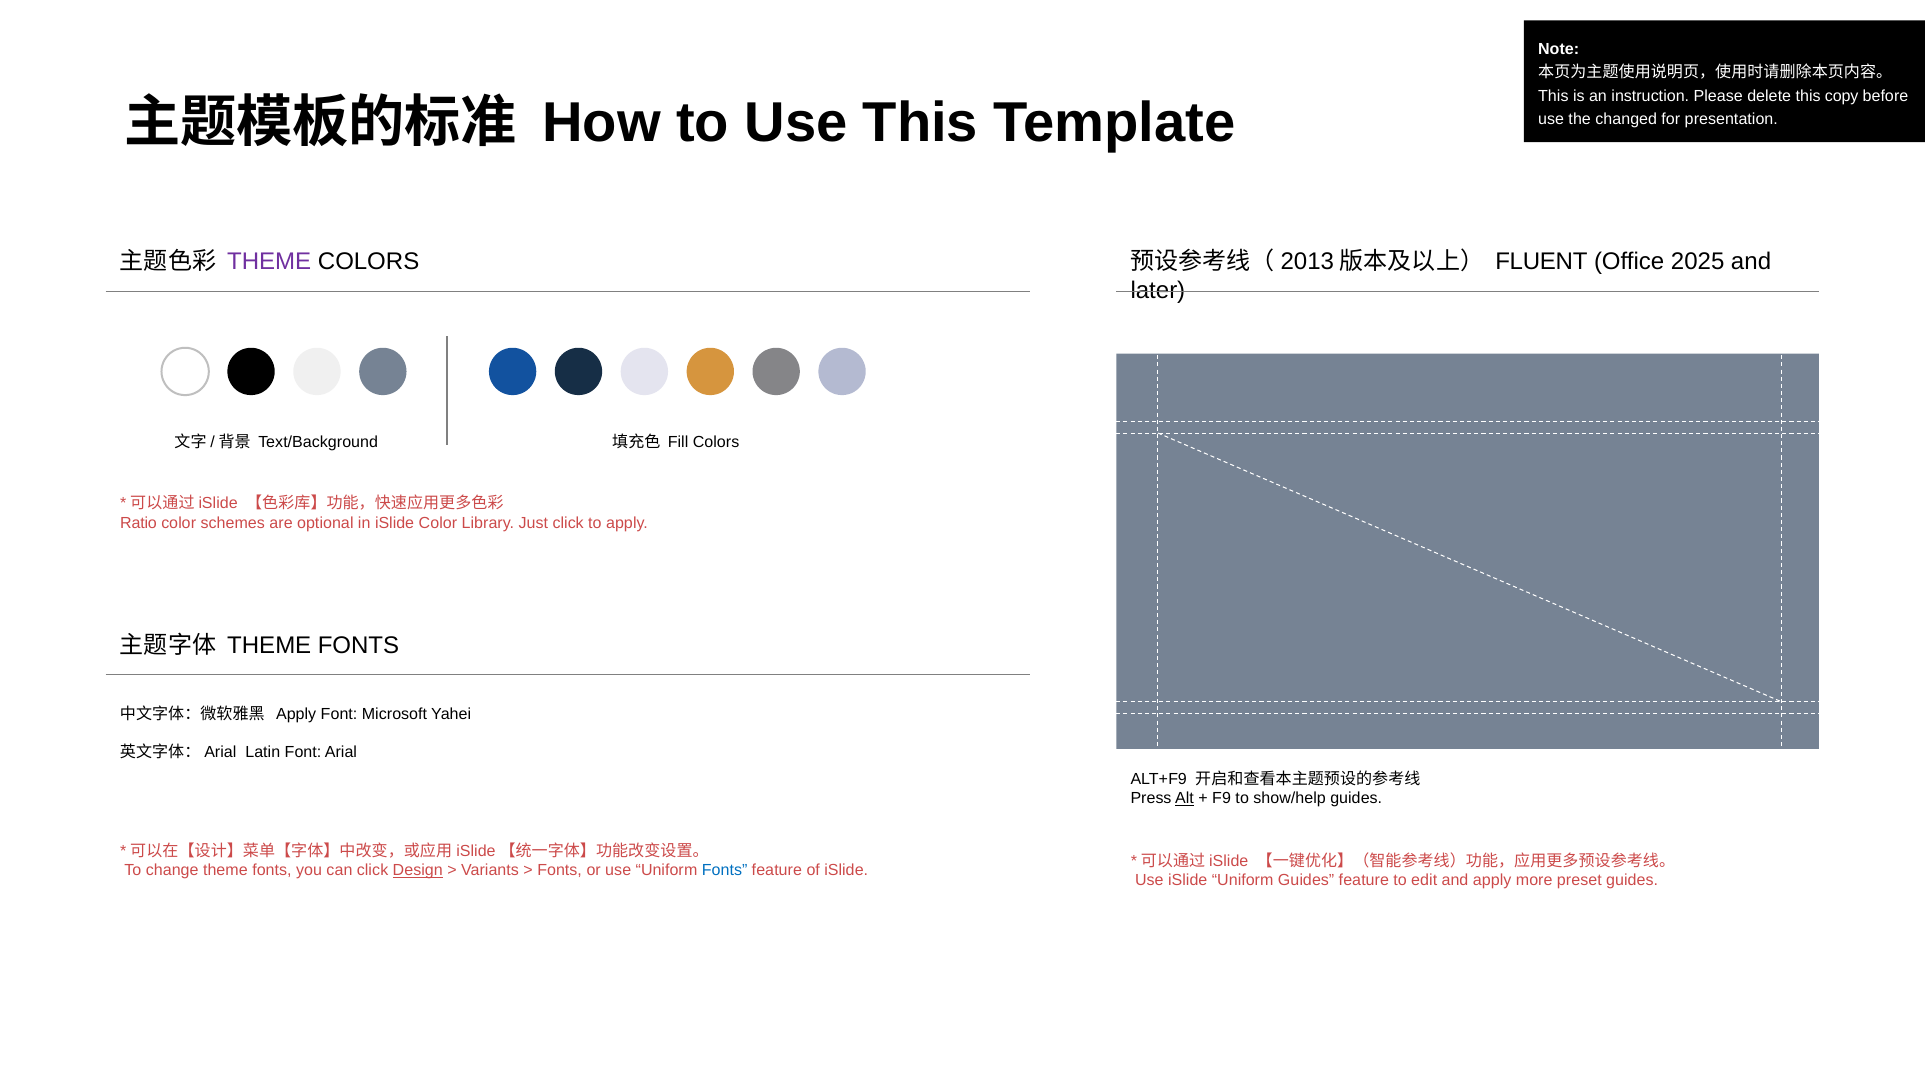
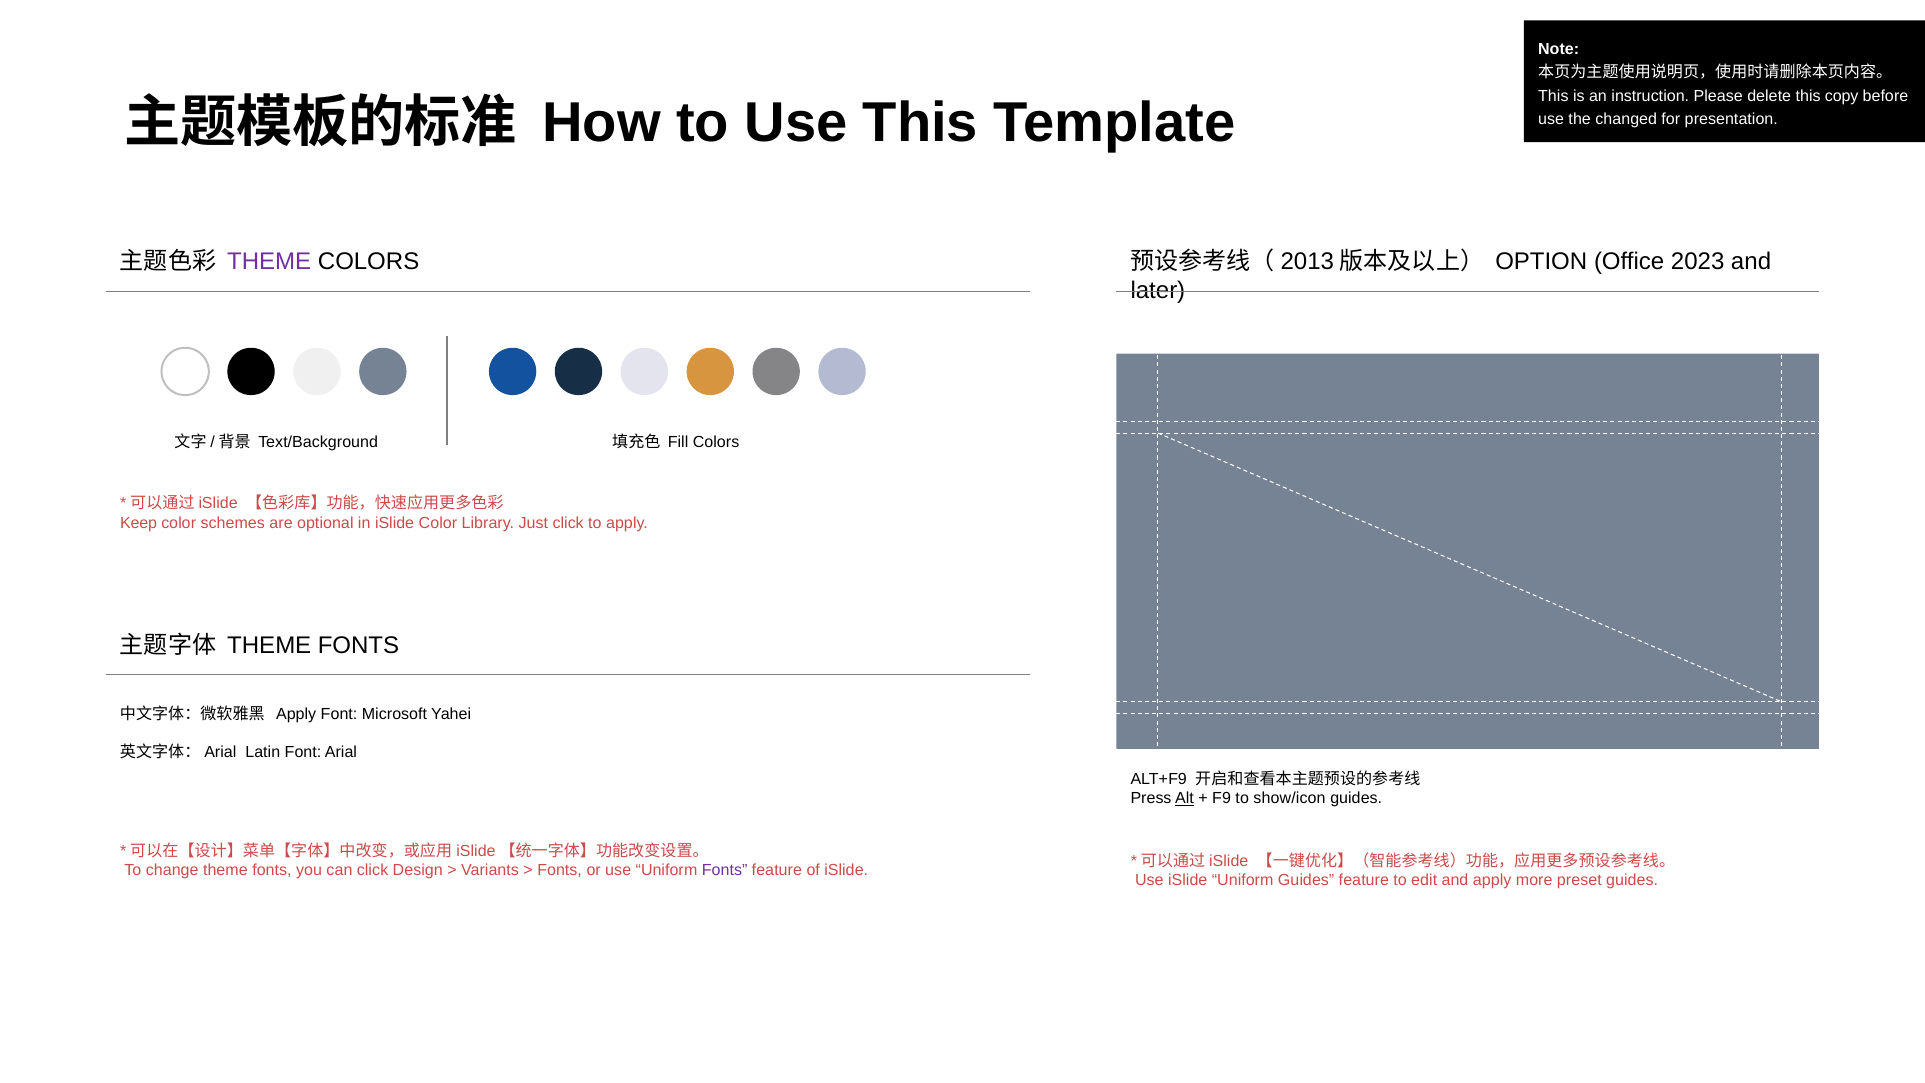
FLUENT: FLUENT -> OPTION
2025: 2025 -> 2023
Ratio: Ratio -> Keep
show/help: show/help -> show/icon
Design underline: present -> none
Fonts at (725, 870) colour: blue -> purple
